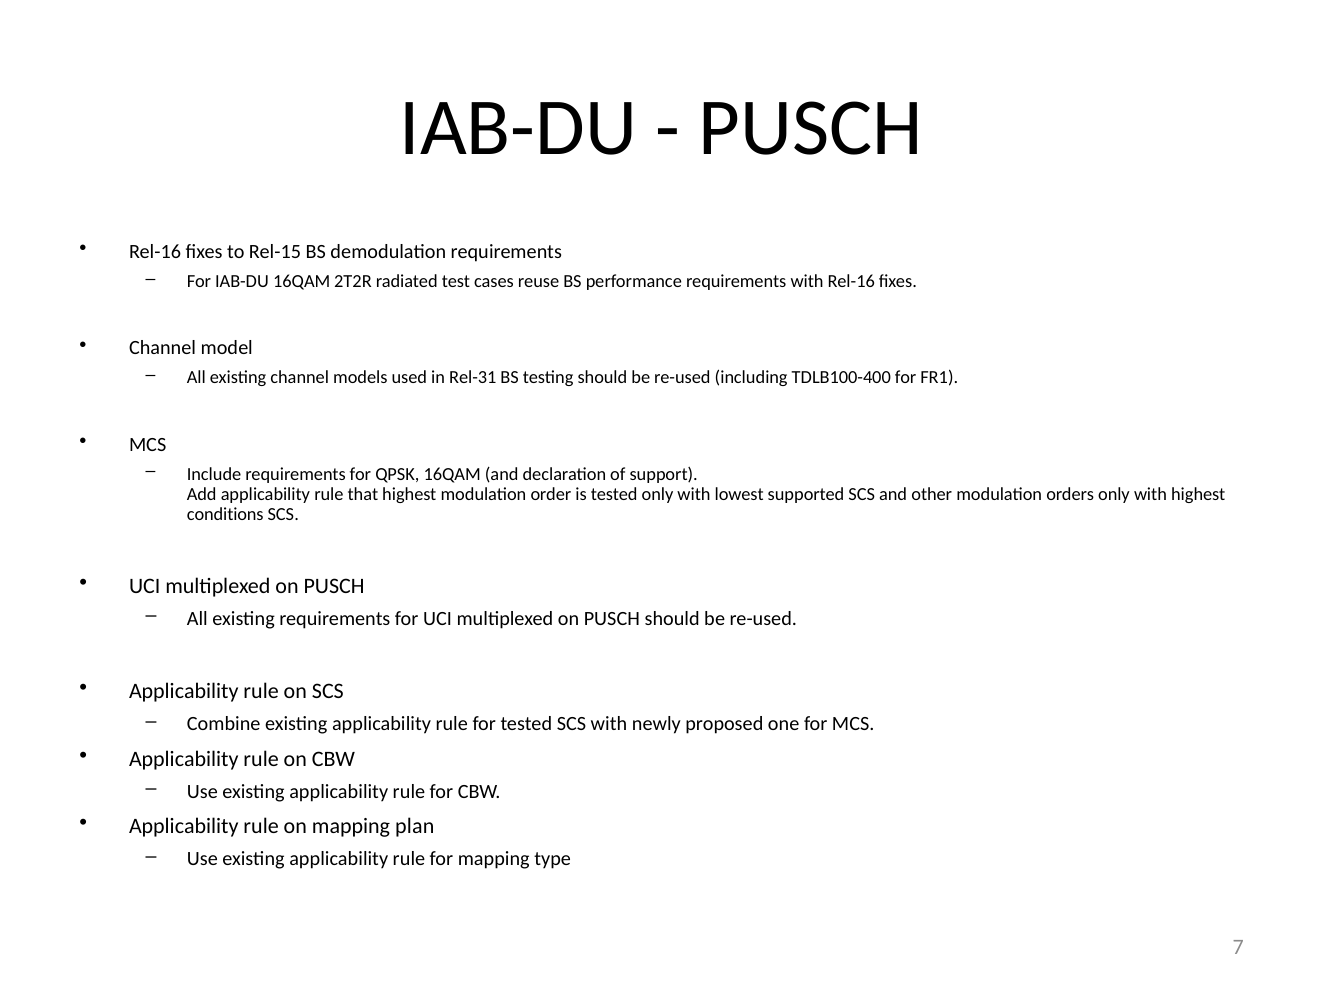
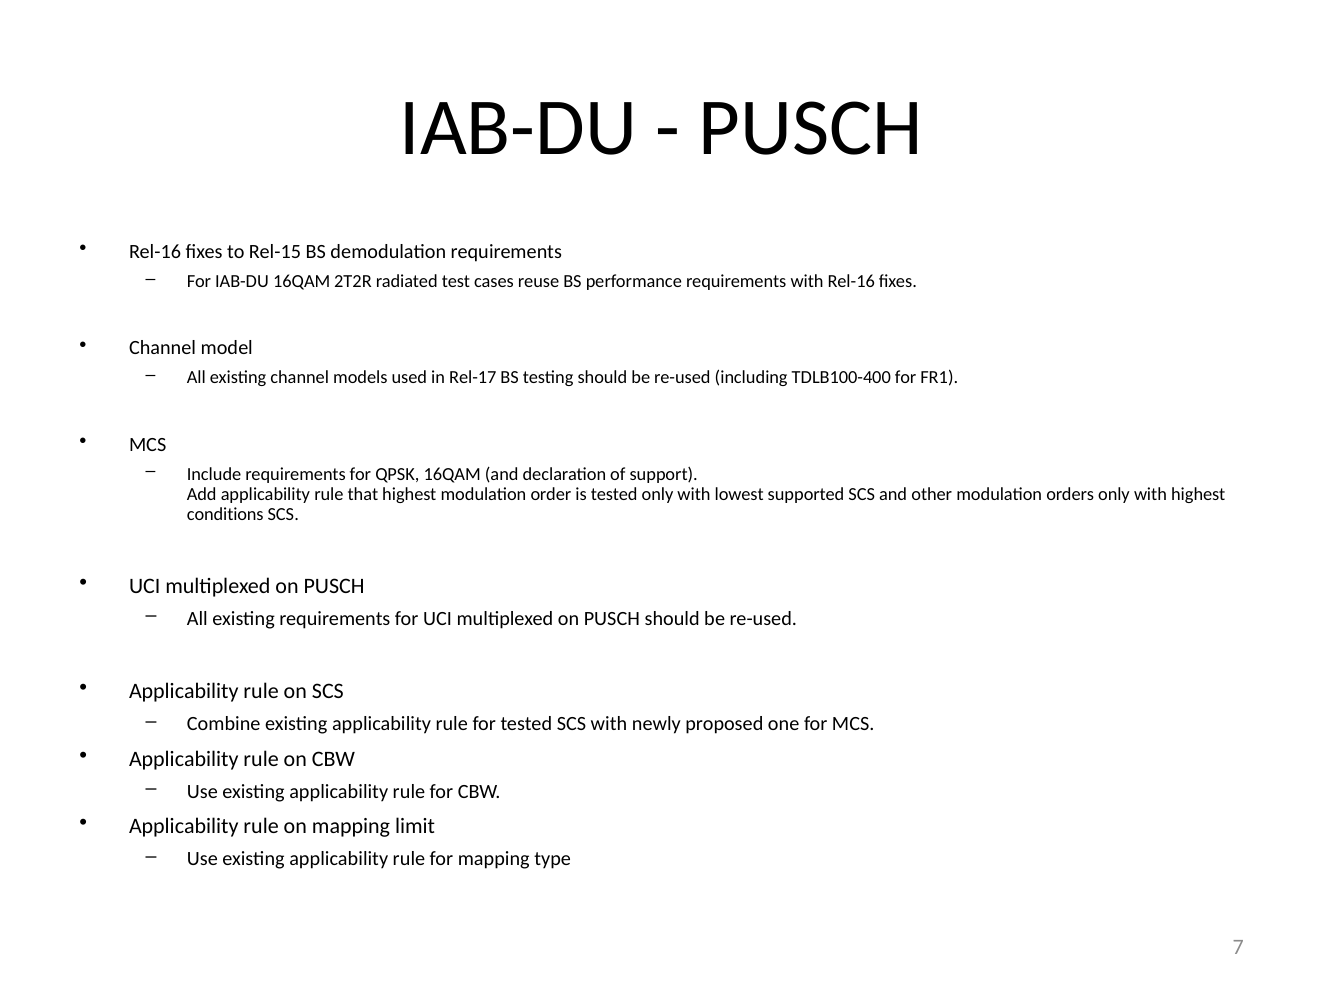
Rel-31: Rel-31 -> Rel-17
plan: plan -> limit
